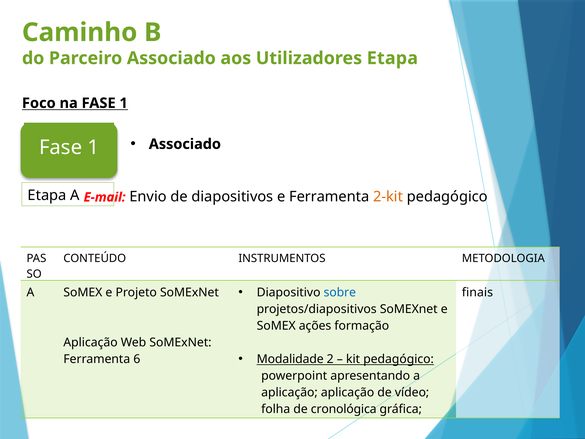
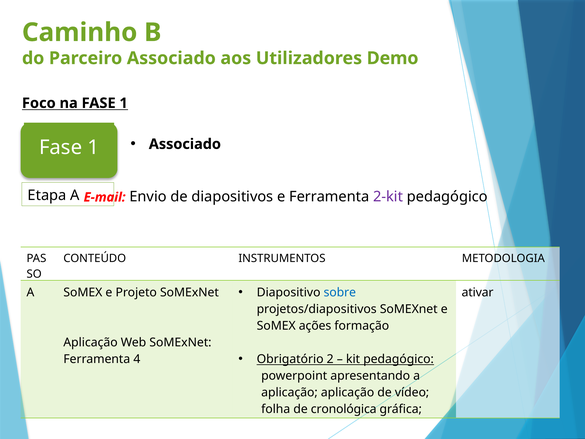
Utilizadores Etapa: Etapa -> Demo
2-kit colour: orange -> purple
finais: finais -> ativar
Modalidade: Modalidade -> Obrigatório
6: 6 -> 4
